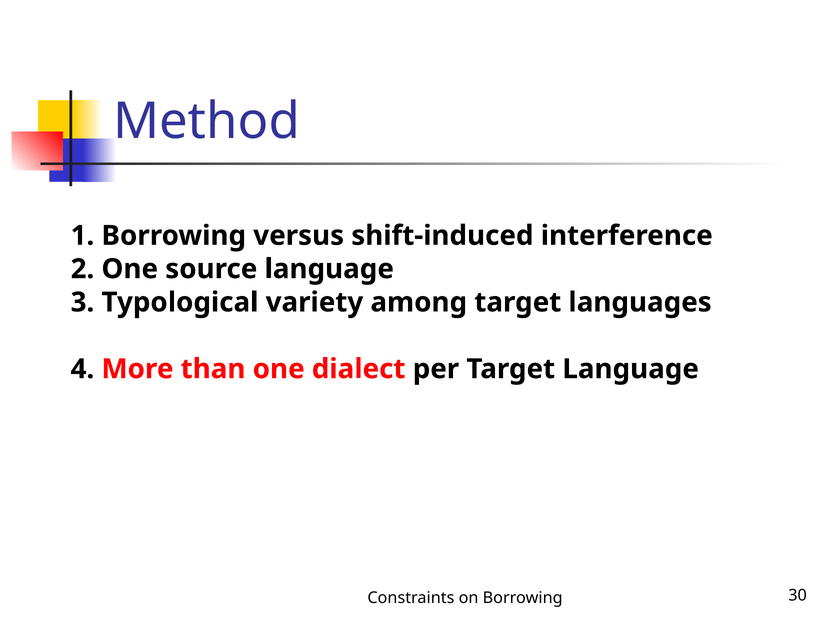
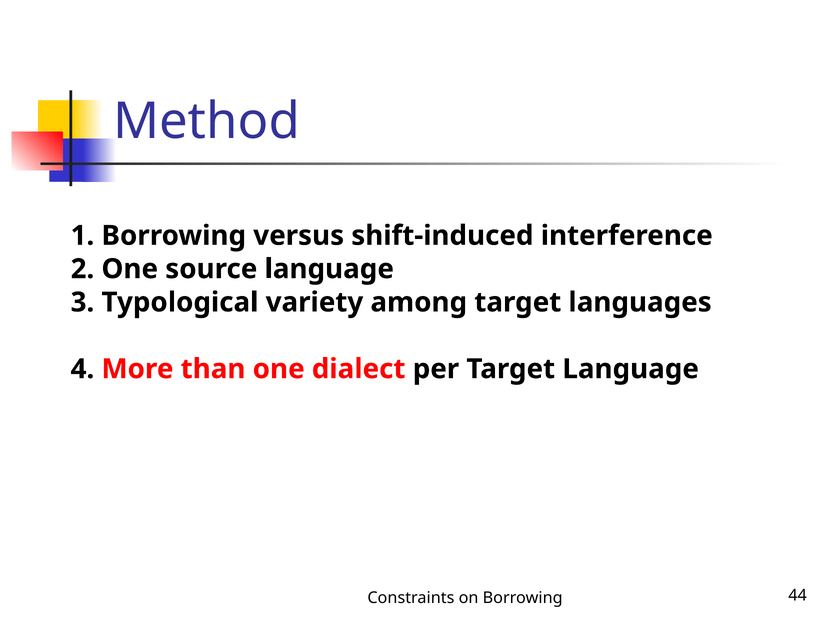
30: 30 -> 44
